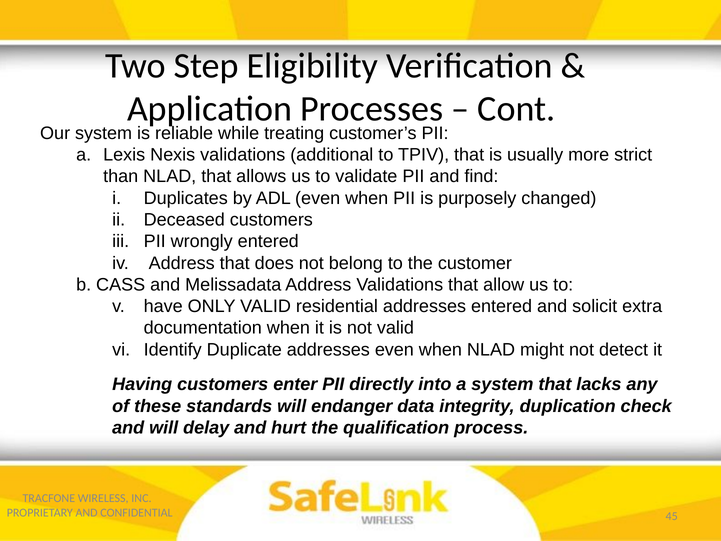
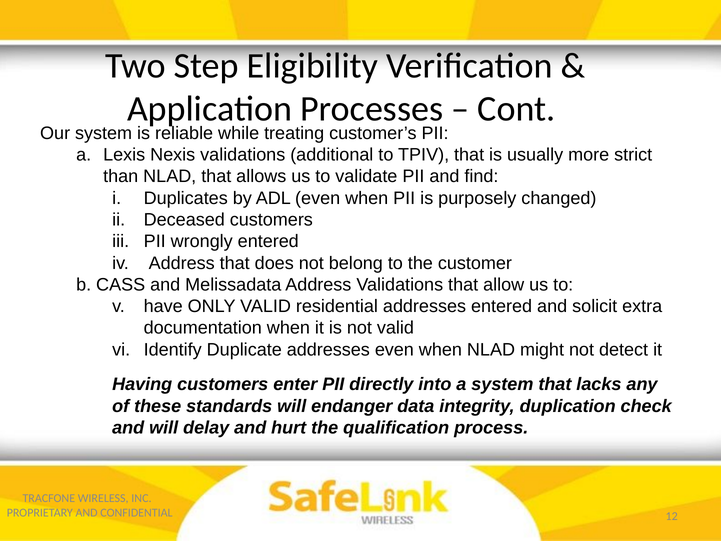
45: 45 -> 12
